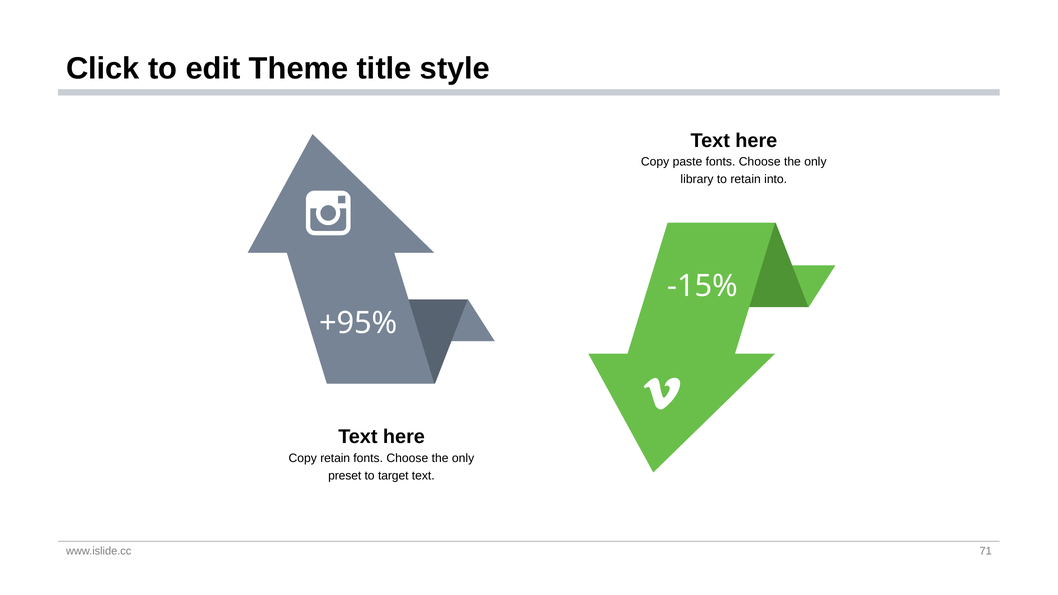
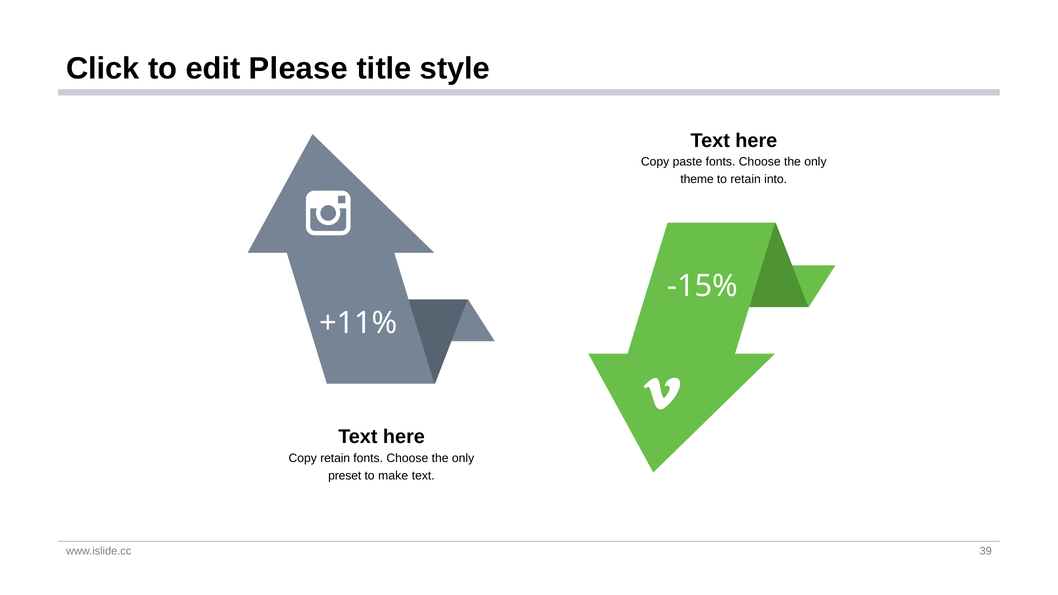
Theme: Theme -> Please
library: library -> theme
+95%: +95% -> +11%
target: target -> make
71: 71 -> 39
